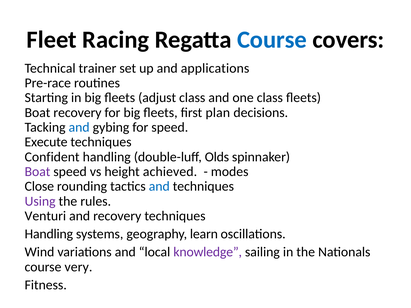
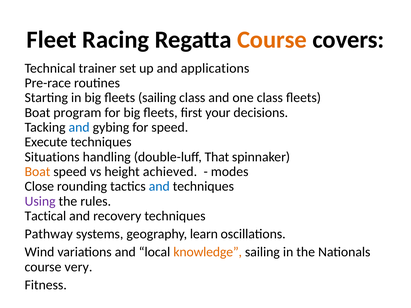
Course at (272, 40) colour: blue -> orange
fleets adjust: adjust -> sailing
Boat recovery: recovery -> program
plan: plan -> your
Confident: Confident -> Situations
Olds: Olds -> That
Boat at (38, 172) colour: purple -> orange
Venturi: Venturi -> Tactical
Handling at (49, 234): Handling -> Pathway
knowledge colour: purple -> orange
